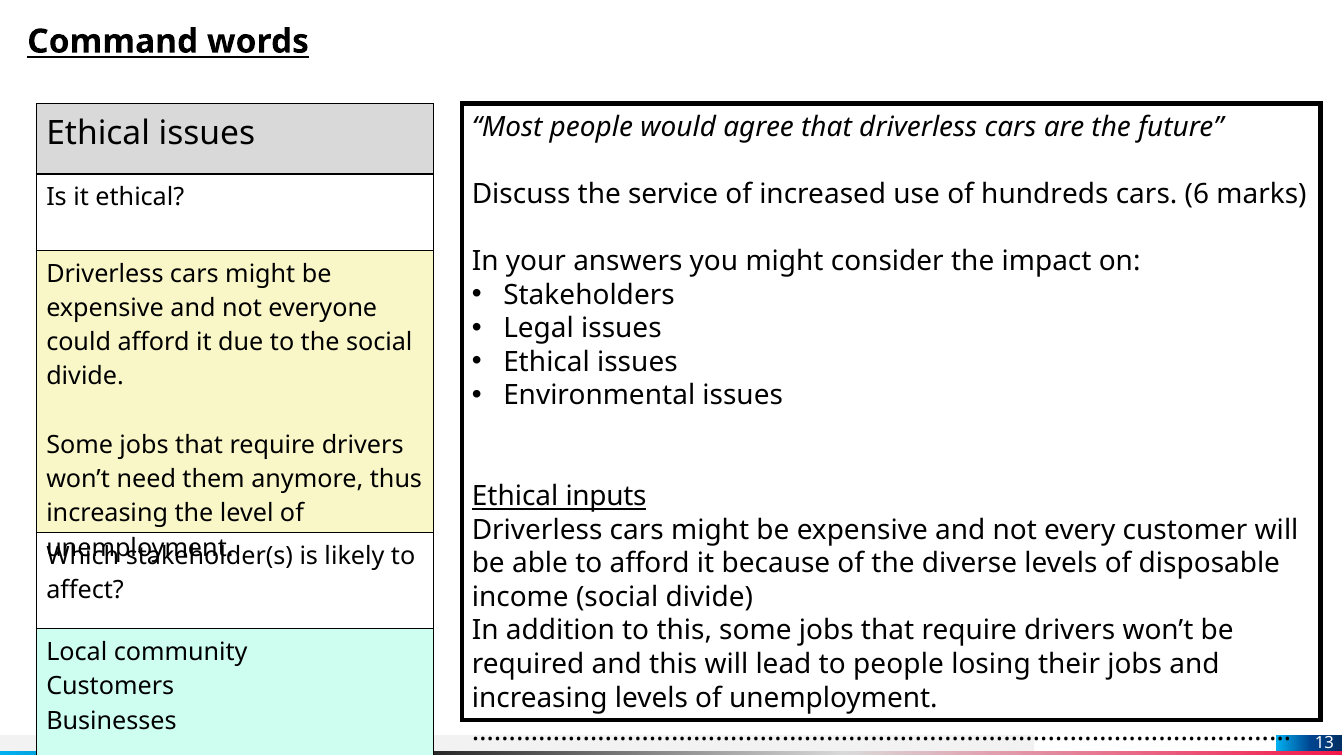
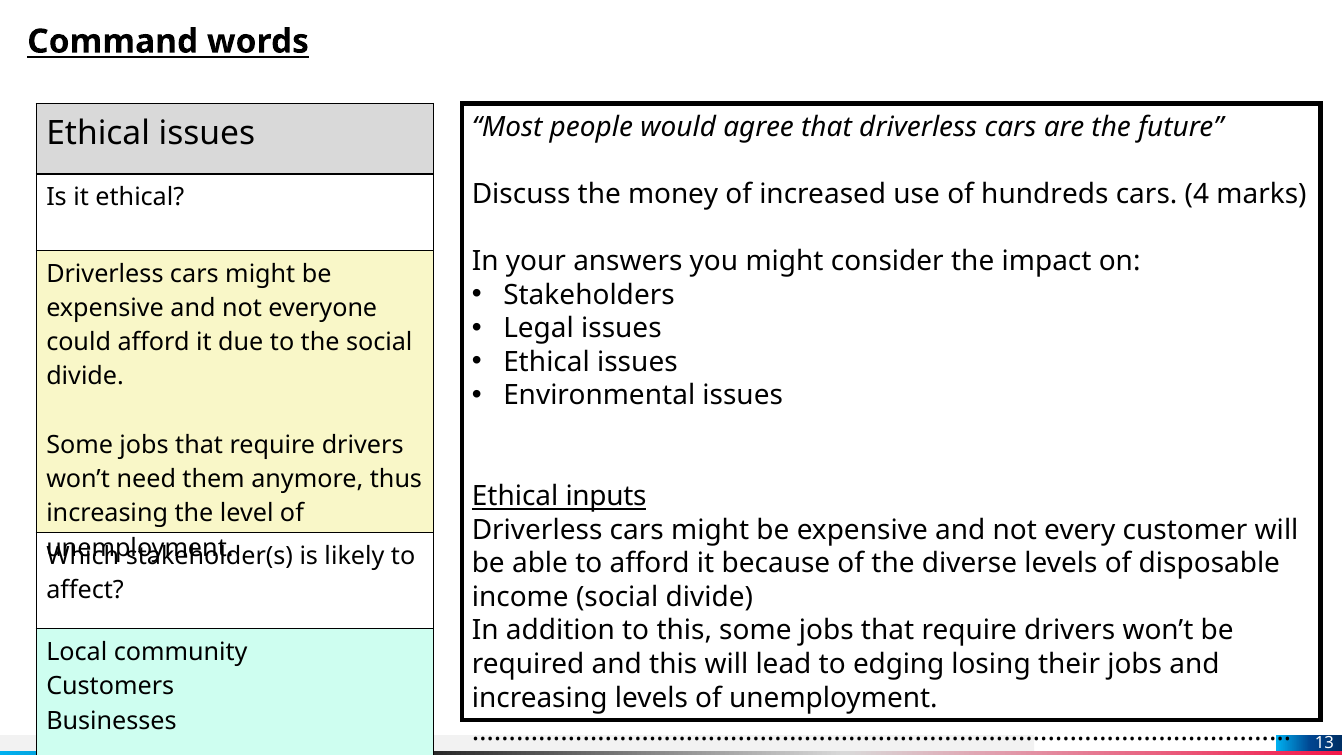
service: service -> money
6: 6 -> 4
to people: people -> edging
